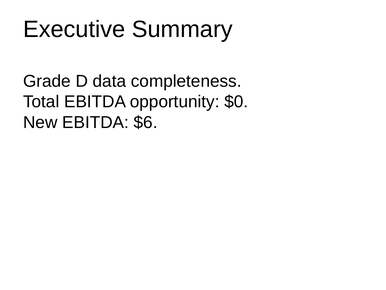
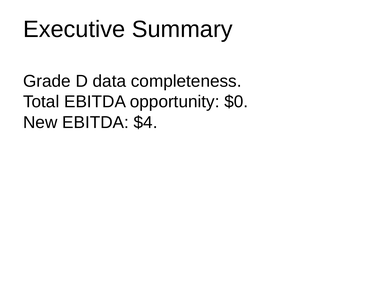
$6: $6 -> $4
